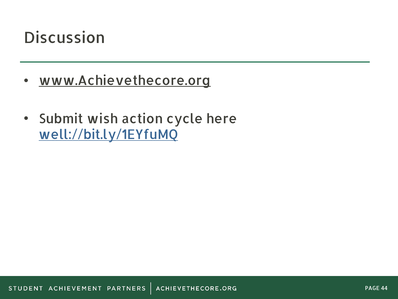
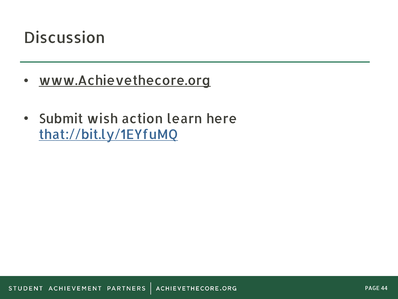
cycle: cycle -> learn
well://bit.ly/1EYfuMQ: well://bit.ly/1EYfuMQ -> that://bit.ly/1EYfuMQ
